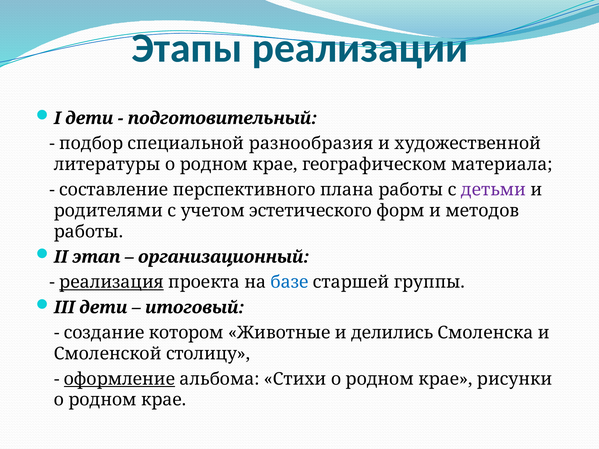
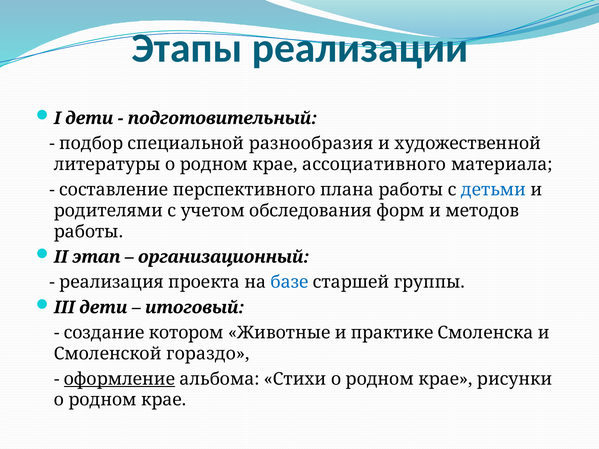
географическом: географическом -> ассоциативного
детьми colour: purple -> blue
эстетического: эстетического -> обследования
реализация underline: present -> none
делились: делились -> практике
столицу: столицу -> гораздо
